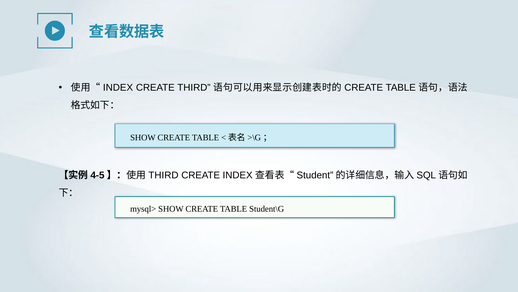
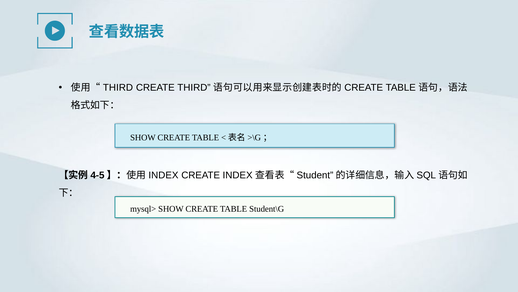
INDEX at (118, 88): INDEX -> THIRD
THIRD at (163, 175): THIRD -> INDEX
